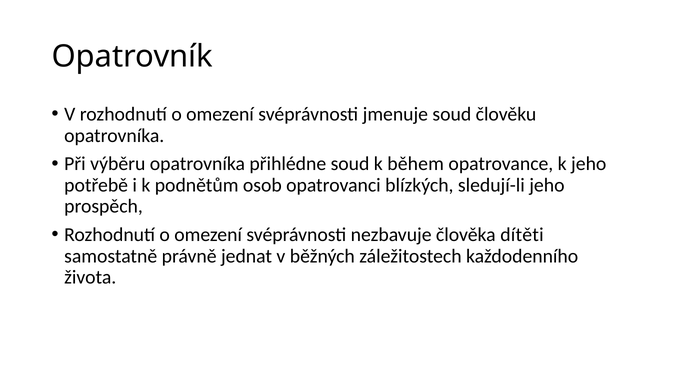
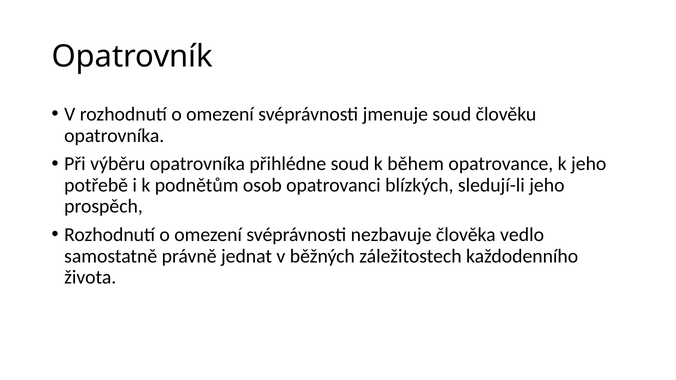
dítěti: dítěti -> vedlo
